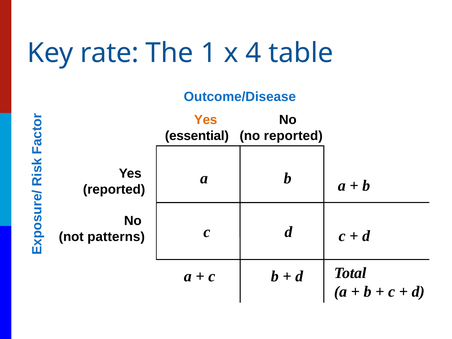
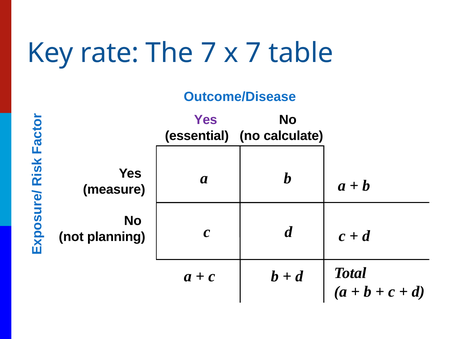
The 1: 1 -> 7
x 4: 4 -> 7
Yes at (206, 120) colour: orange -> purple
no reported: reported -> calculate
reported at (114, 189): reported -> measure
patterns: patterns -> planning
